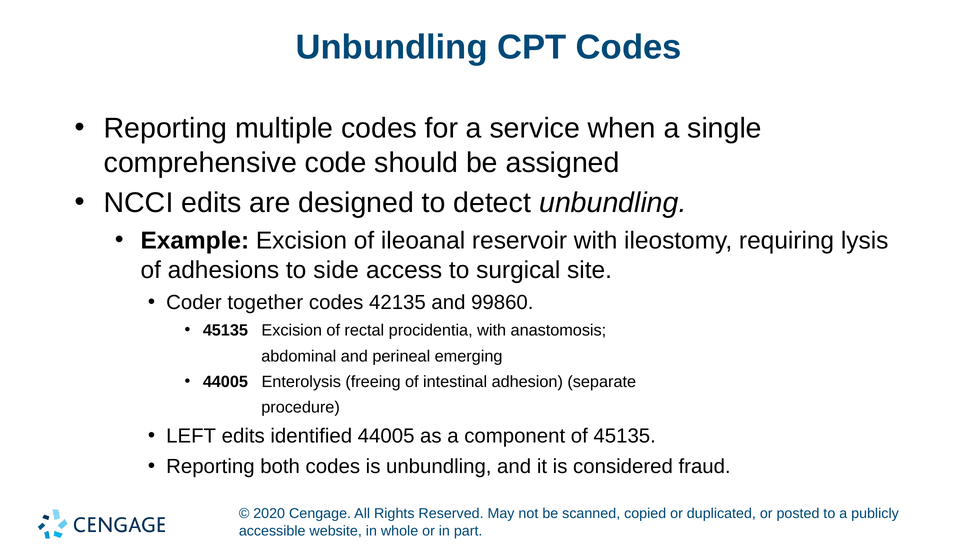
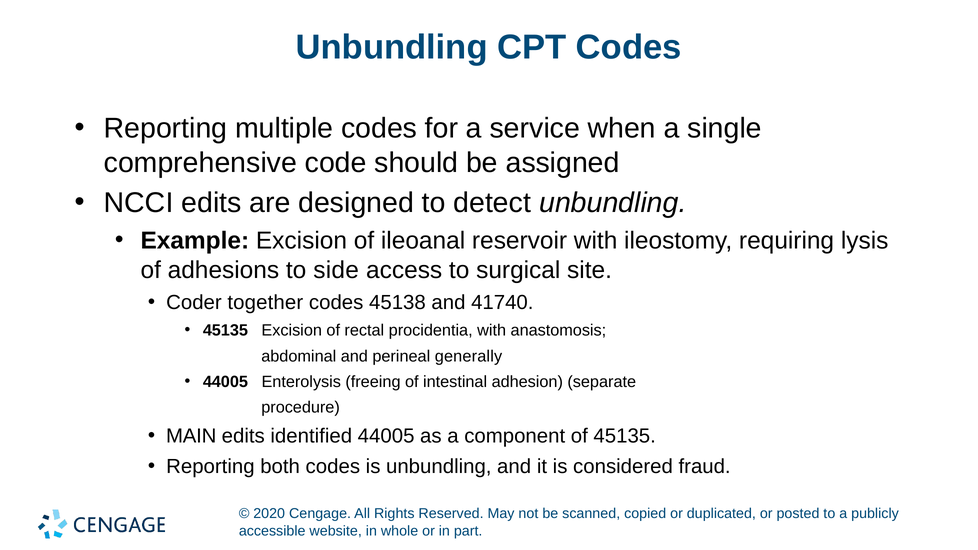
42135: 42135 -> 45138
99860: 99860 -> 41740
emerging: emerging -> generally
LEFT: LEFT -> MAIN
